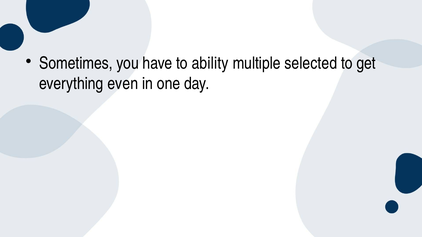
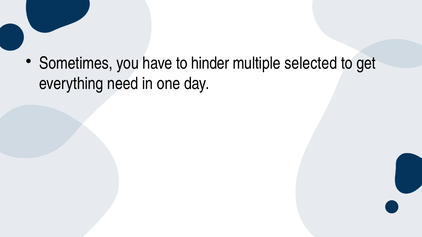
ability: ability -> hinder
even: even -> need
